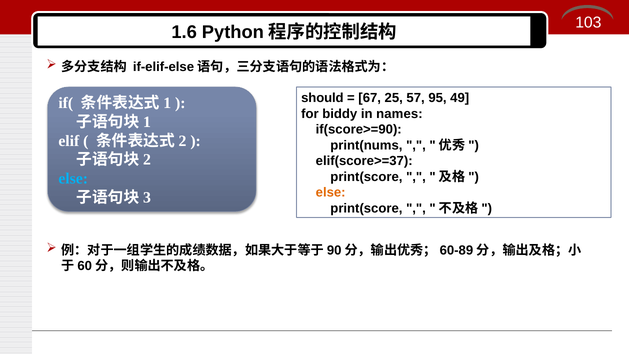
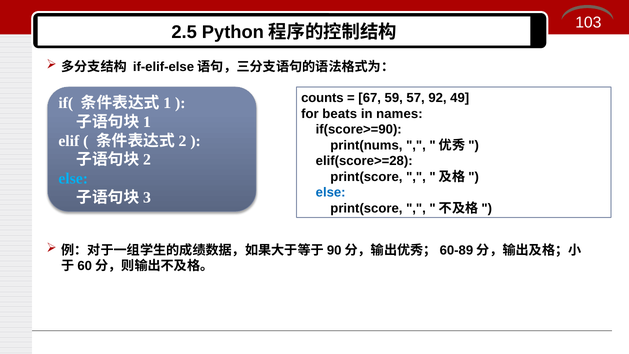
1.6: 1.6 -> 2.5
should: should -> counts
25: 25 -> 59
95: 95 -> 92
biddy: biddy -> beats
elif(score>=37: elif(score>=37 -> elif(score>=28
else at (331, 192) colour: orange -> blue
